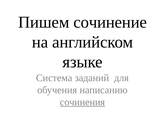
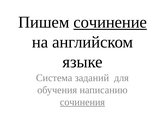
сочинение underline: none -> present
